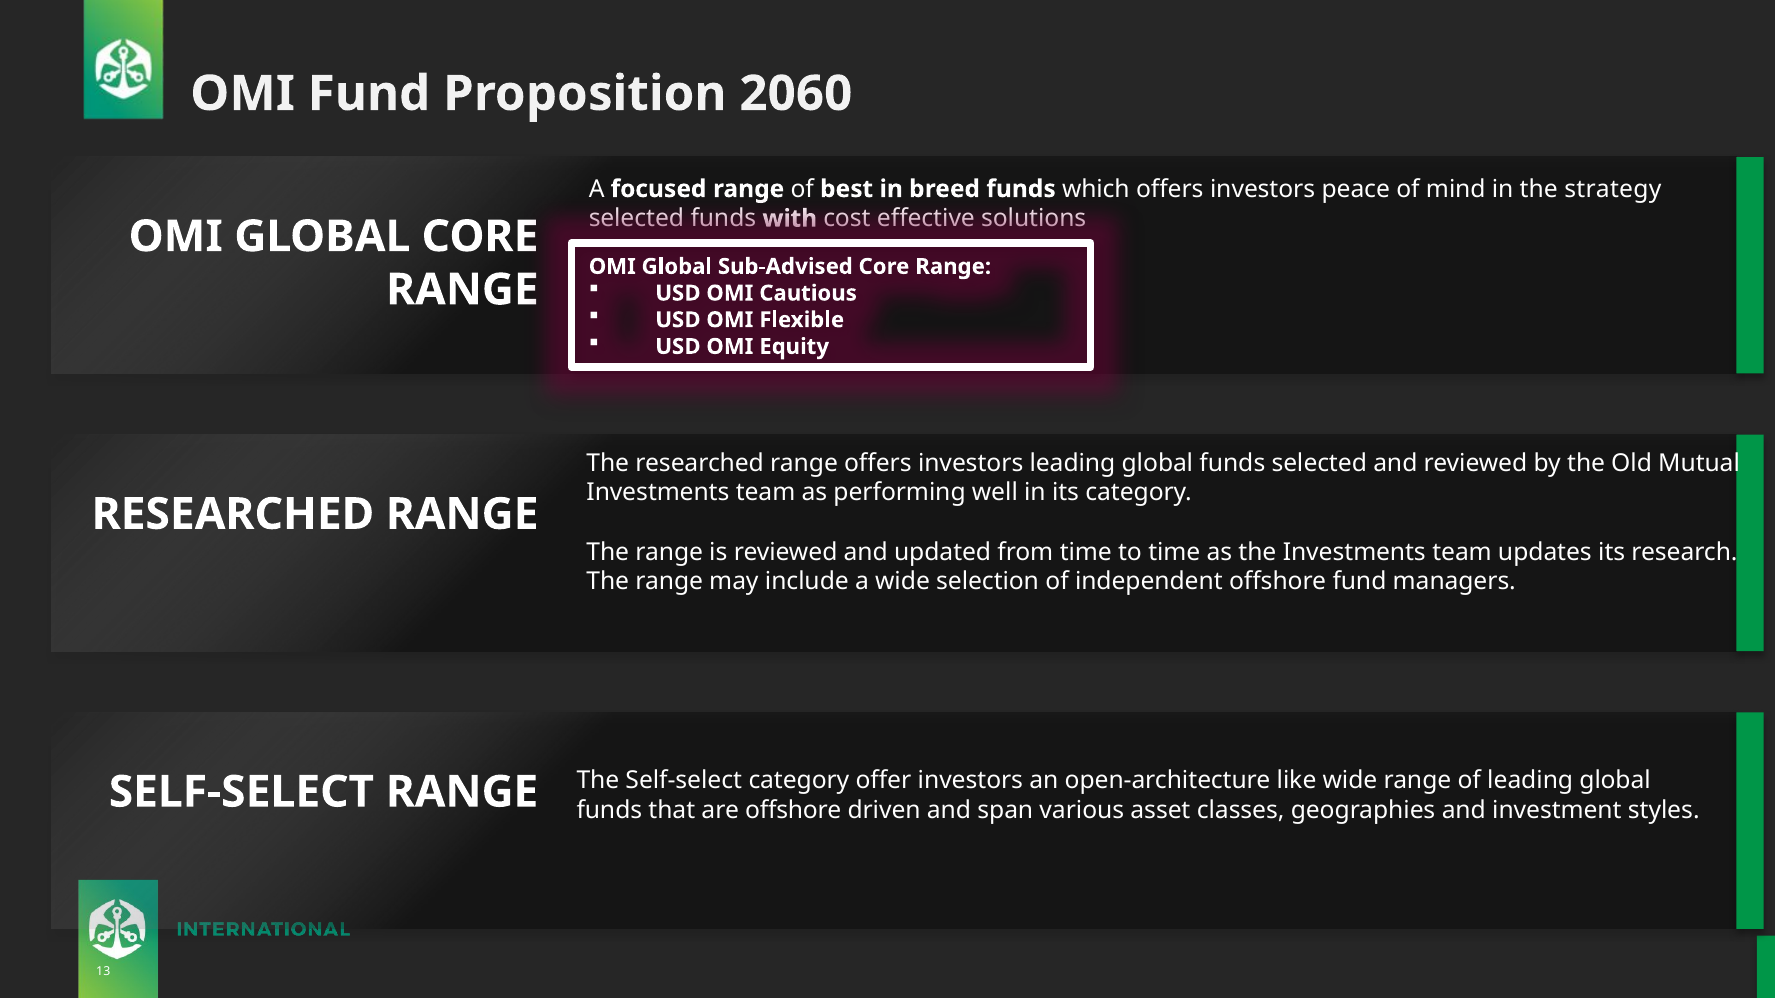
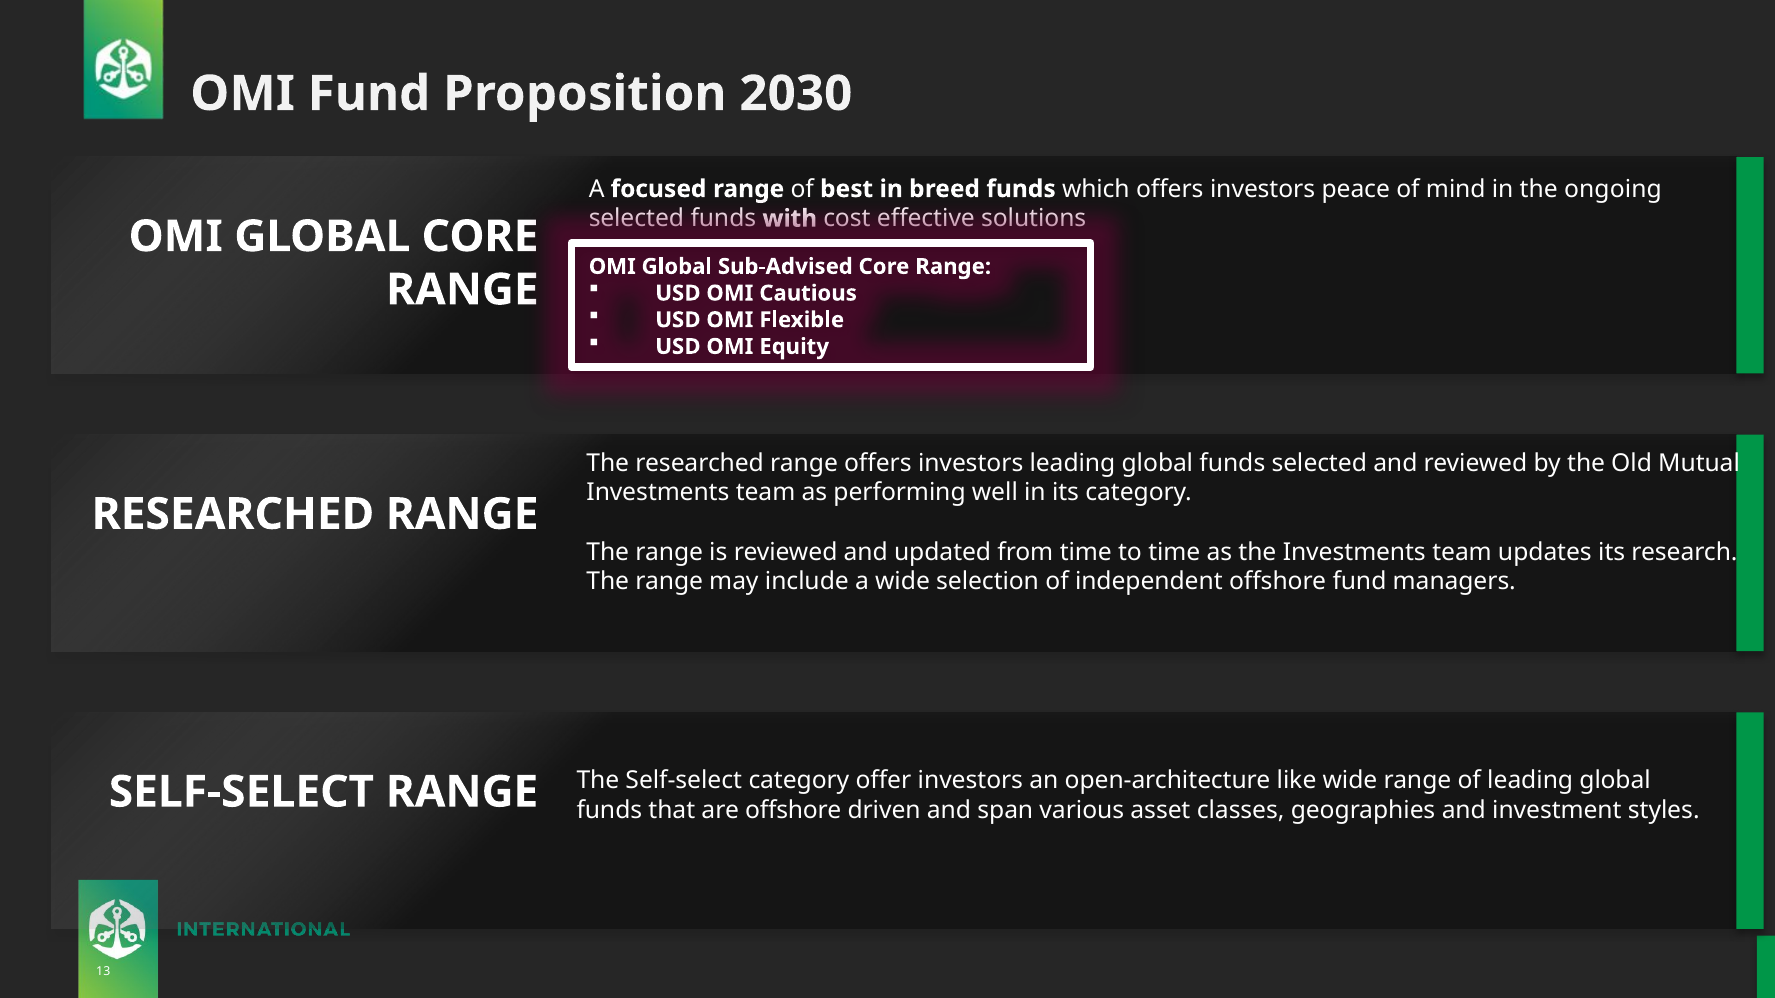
2060: 2060 -> 2030
strategy: strategy -> ongoing
